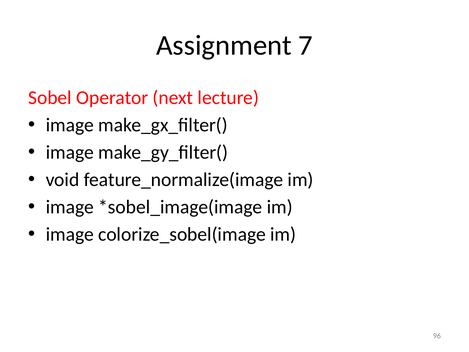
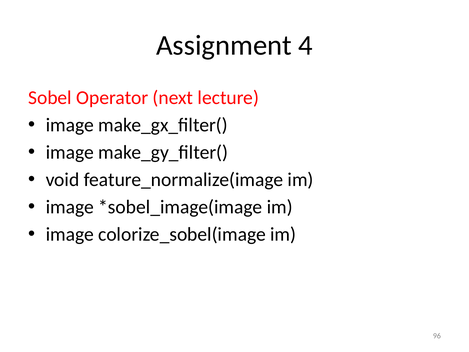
7: 7 -> 4
